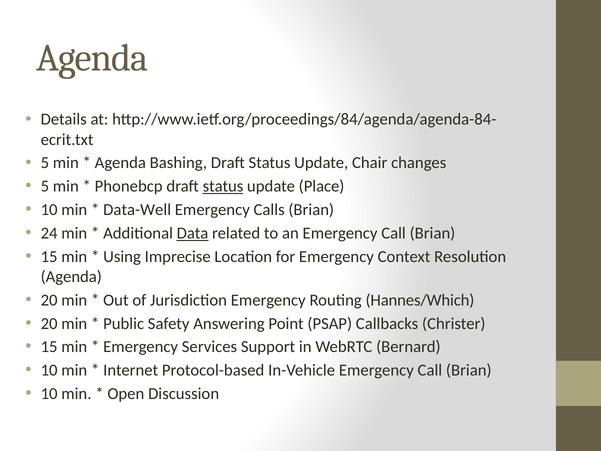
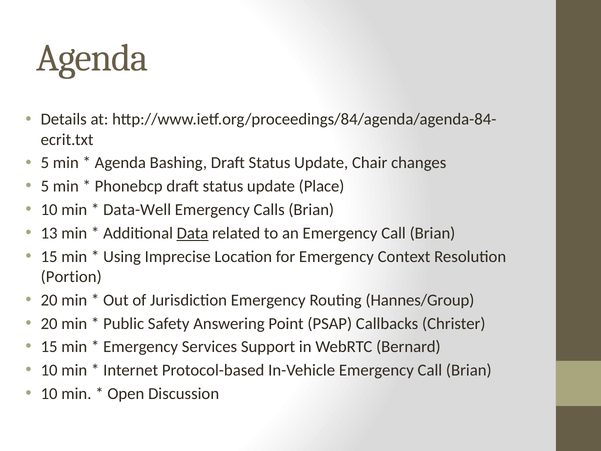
status at (223, 186) underline: present -> none
24: 24 -> 13
Agenda at (71, 277): Agenda -> Portion
Hannes/Which: Hannes/Which -> Hannes/Group
